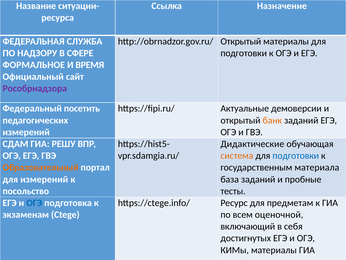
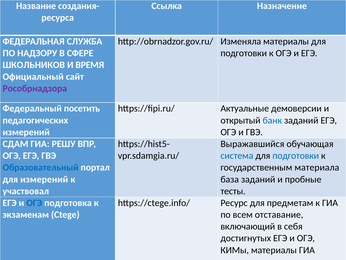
ситуации-: ситуации- -> создания-
http://obrnadzor.gov.ru/ Открытый: Открытый -> Изменяла
ФОРМАЛЬНОЕ: ФОРМАЛЬНОЕ -> ШКОЛЬНИКОВ
банк colour: orange -> blue
Дидактические: Дидактические -> Выражавшийся
система colour: orange -> blue
Образовательный colour: orange -> blue
посольство: посольство -> участвовал
оценочной: оценочной -> отставание
